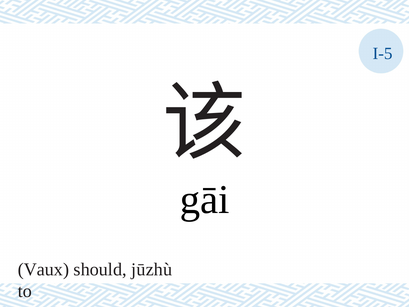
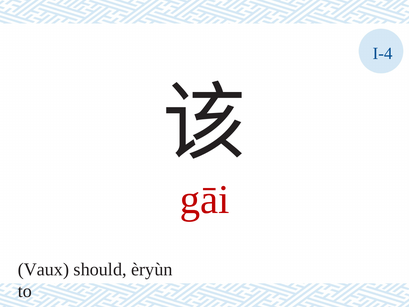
I-5: I-5 -> I-4
gāi colour: black -> red
jūzhù: jūzhù -> èryùn
